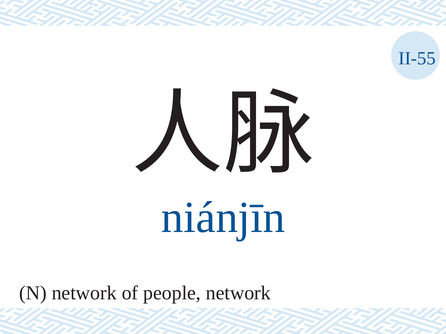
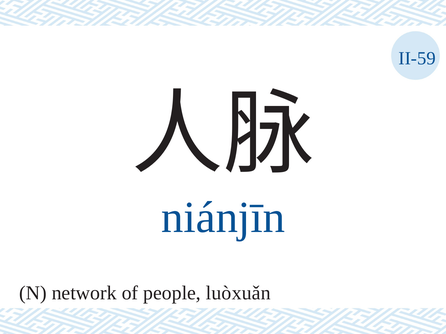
II-55: II-55 -> II-59
people network: network -> luòxuǎn
